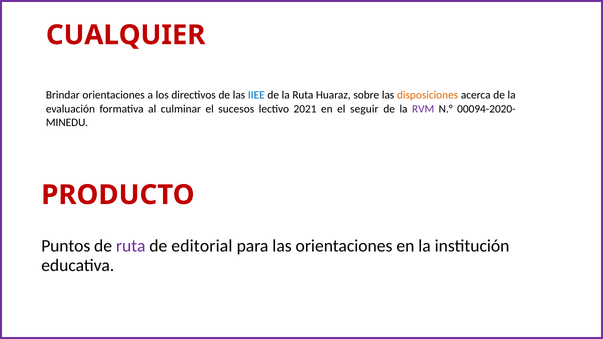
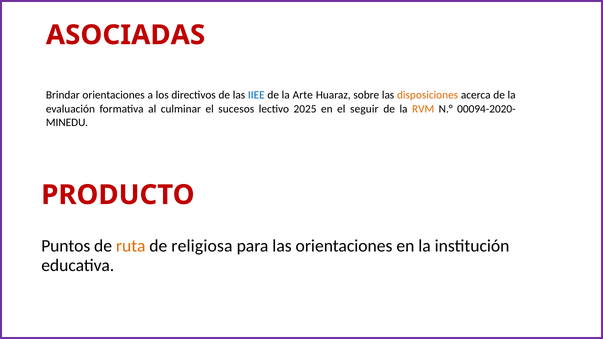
CUALQUIER: CUALQUIER -> ASOCIADAS
la Ruta: Ruta -> Arte
2021: 2021 -> 2025
RVM colour: purple -> orange
ruta at (131, 246) colour: purple -> orange
editorial: editorial -> religiosa
